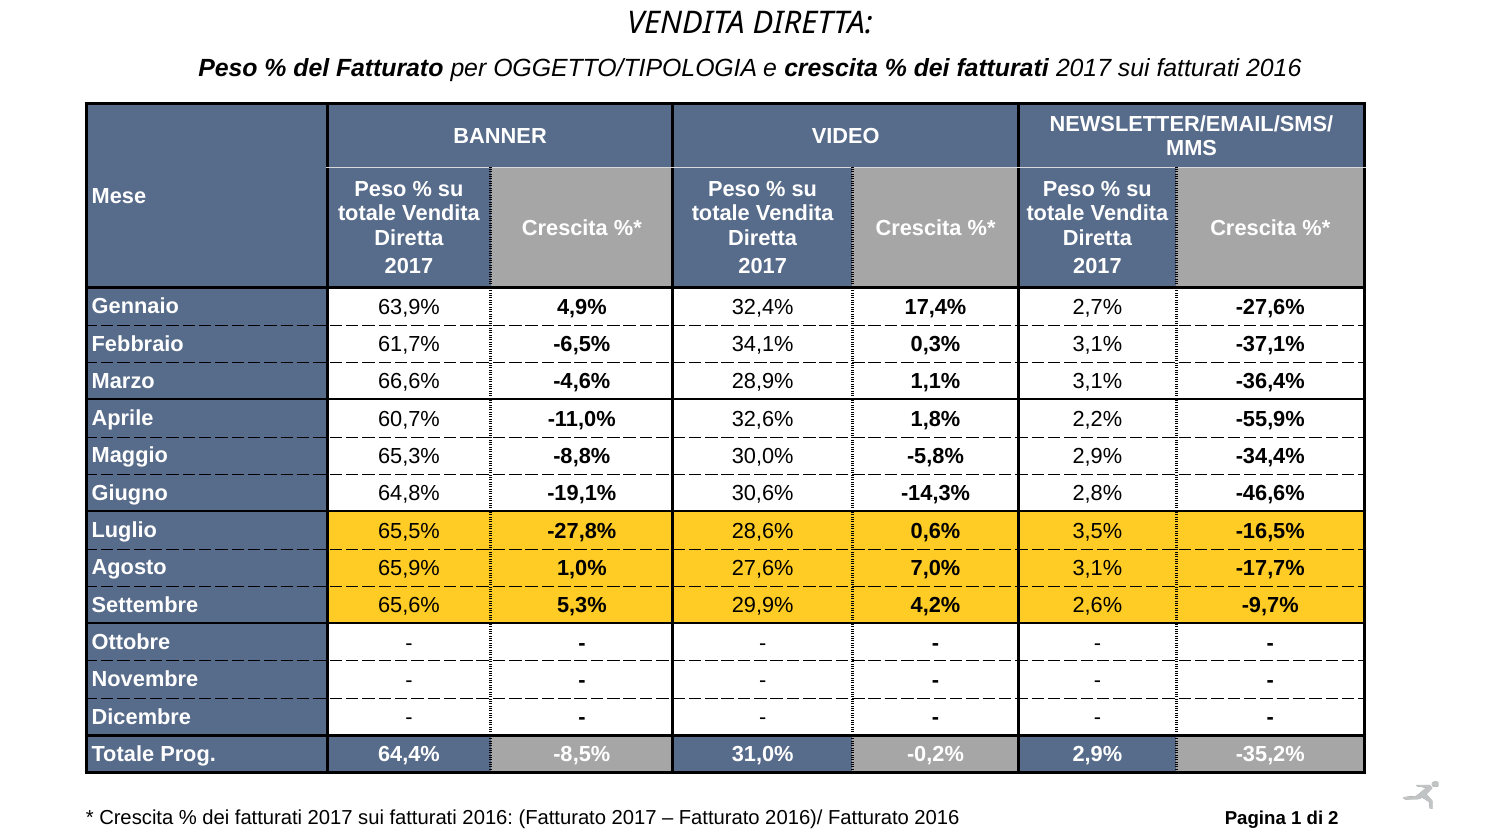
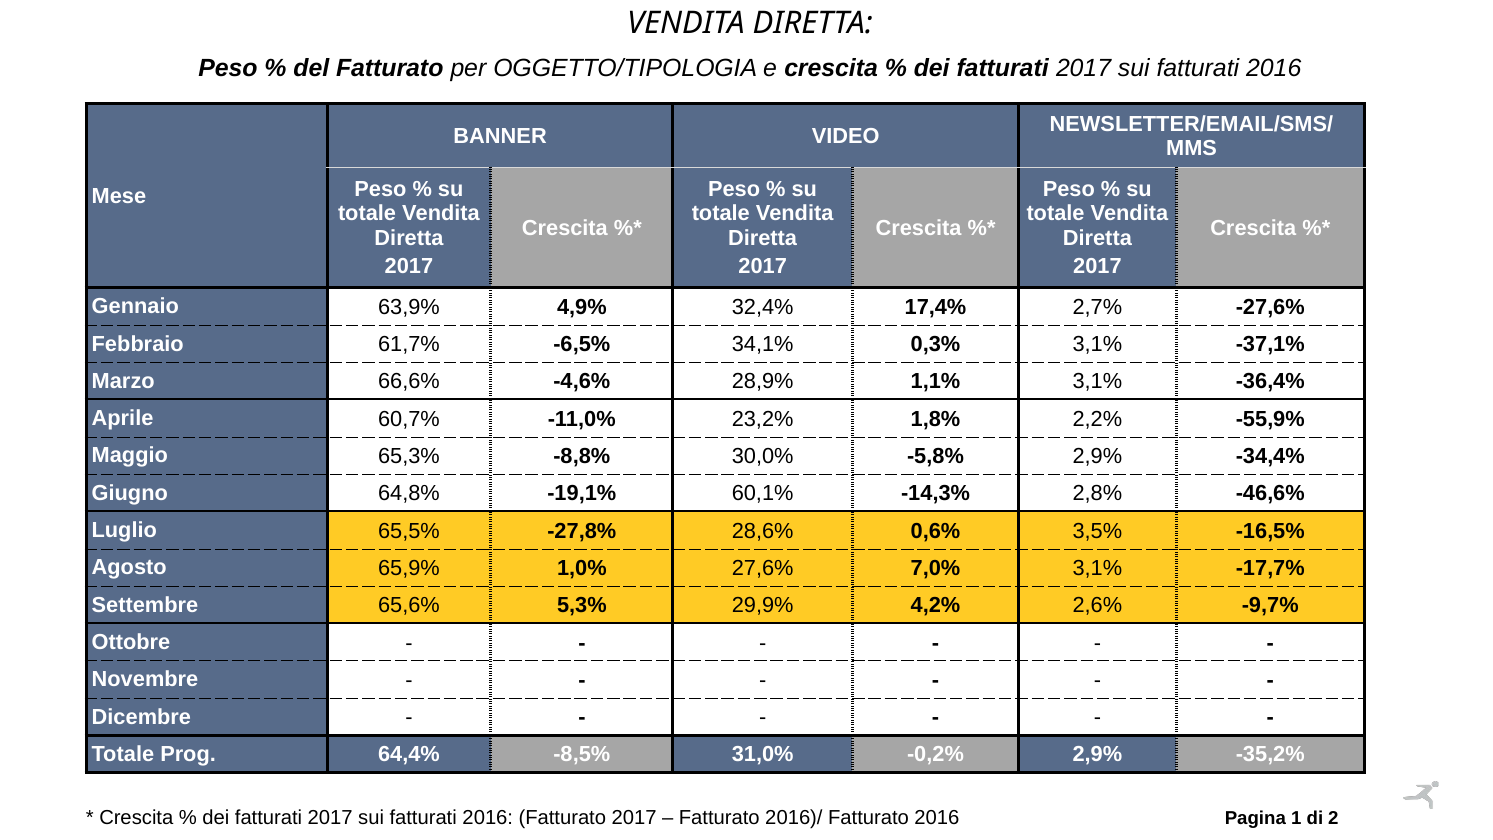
32,6%: 32,6% -> 23,2%
30,6%: 30,6% -> 60,1%
